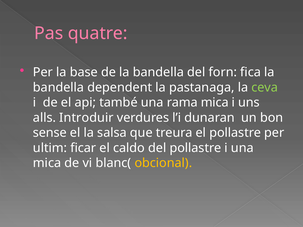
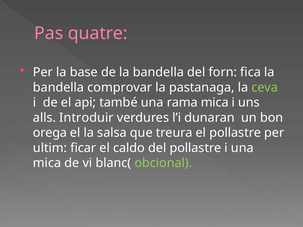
dependent: dependent -> comprovar
sense: sense -> orega
obcional colour: yellow -> light green
